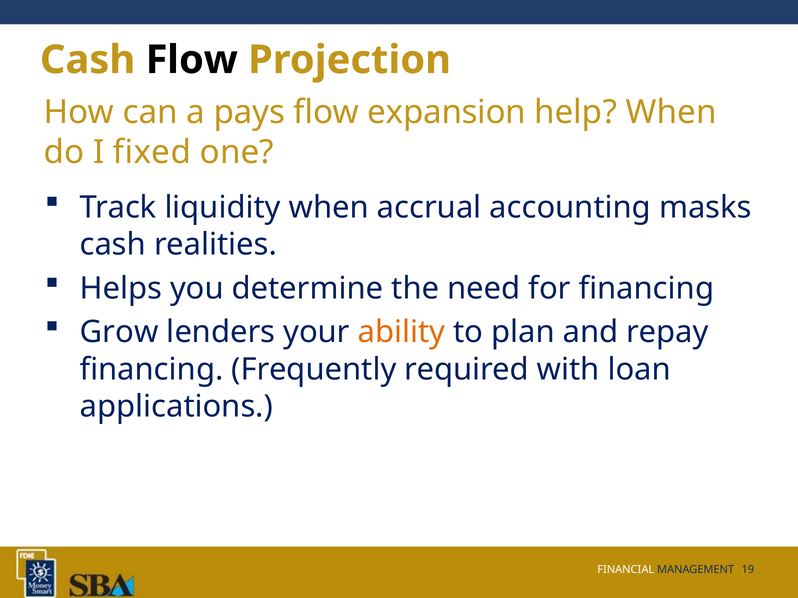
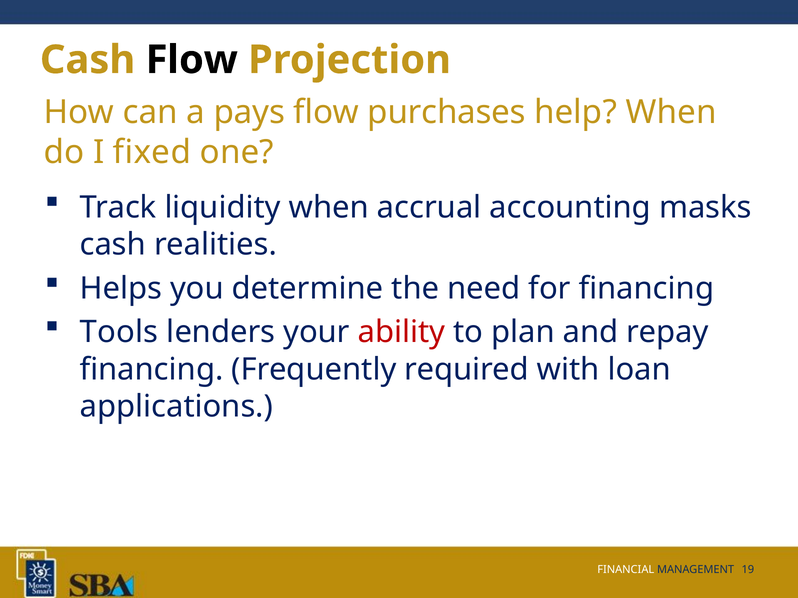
expansion: expansion -> purchases
Grow: Grow -> Tools
ability colour: orange -> red
